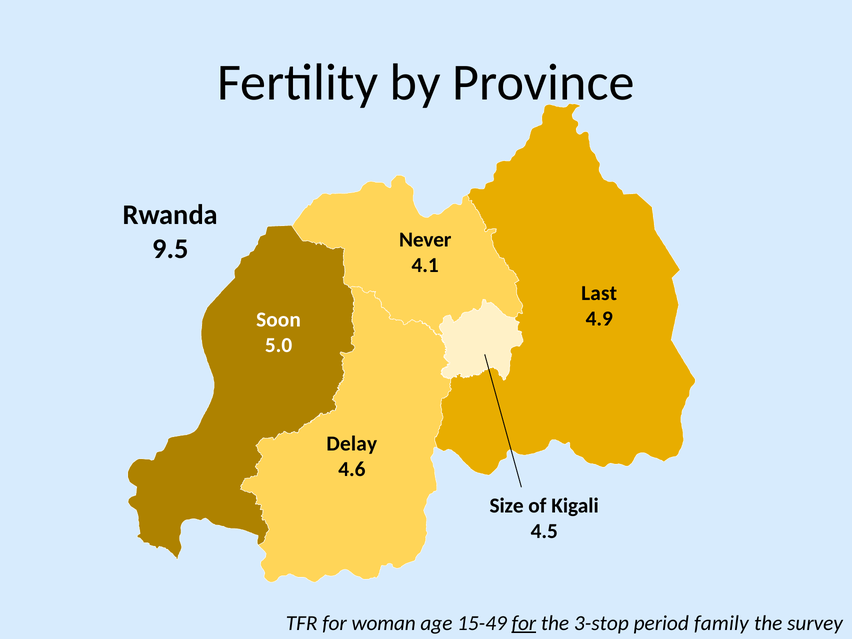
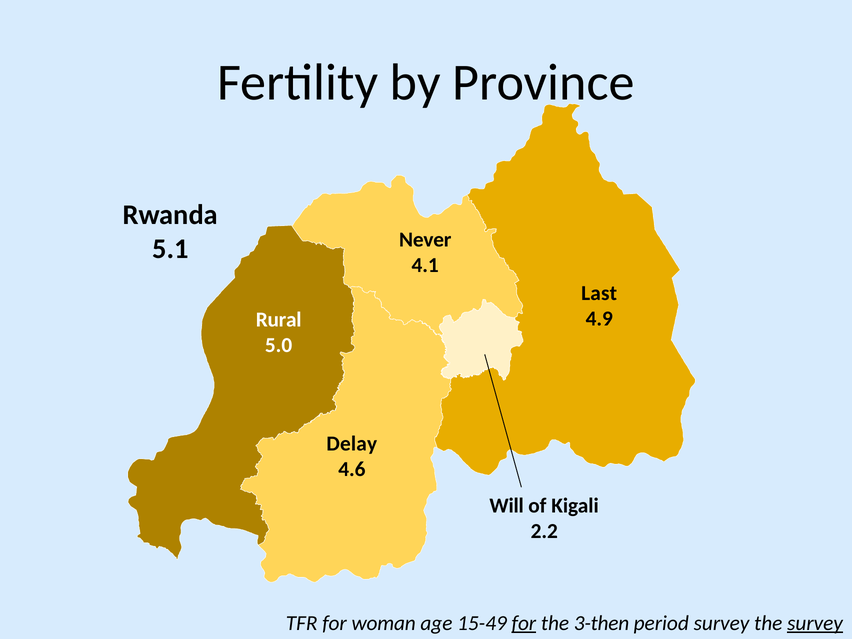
9.5: 9.5 -> 5.1
Soon: Soon -> Rural
Size: Size -> Will
4.5: 4.5 -> 2.2
3-stop: 3-stop -> 3-then
period family: family -> survey
survey at (815, 623) underline: none -> present
